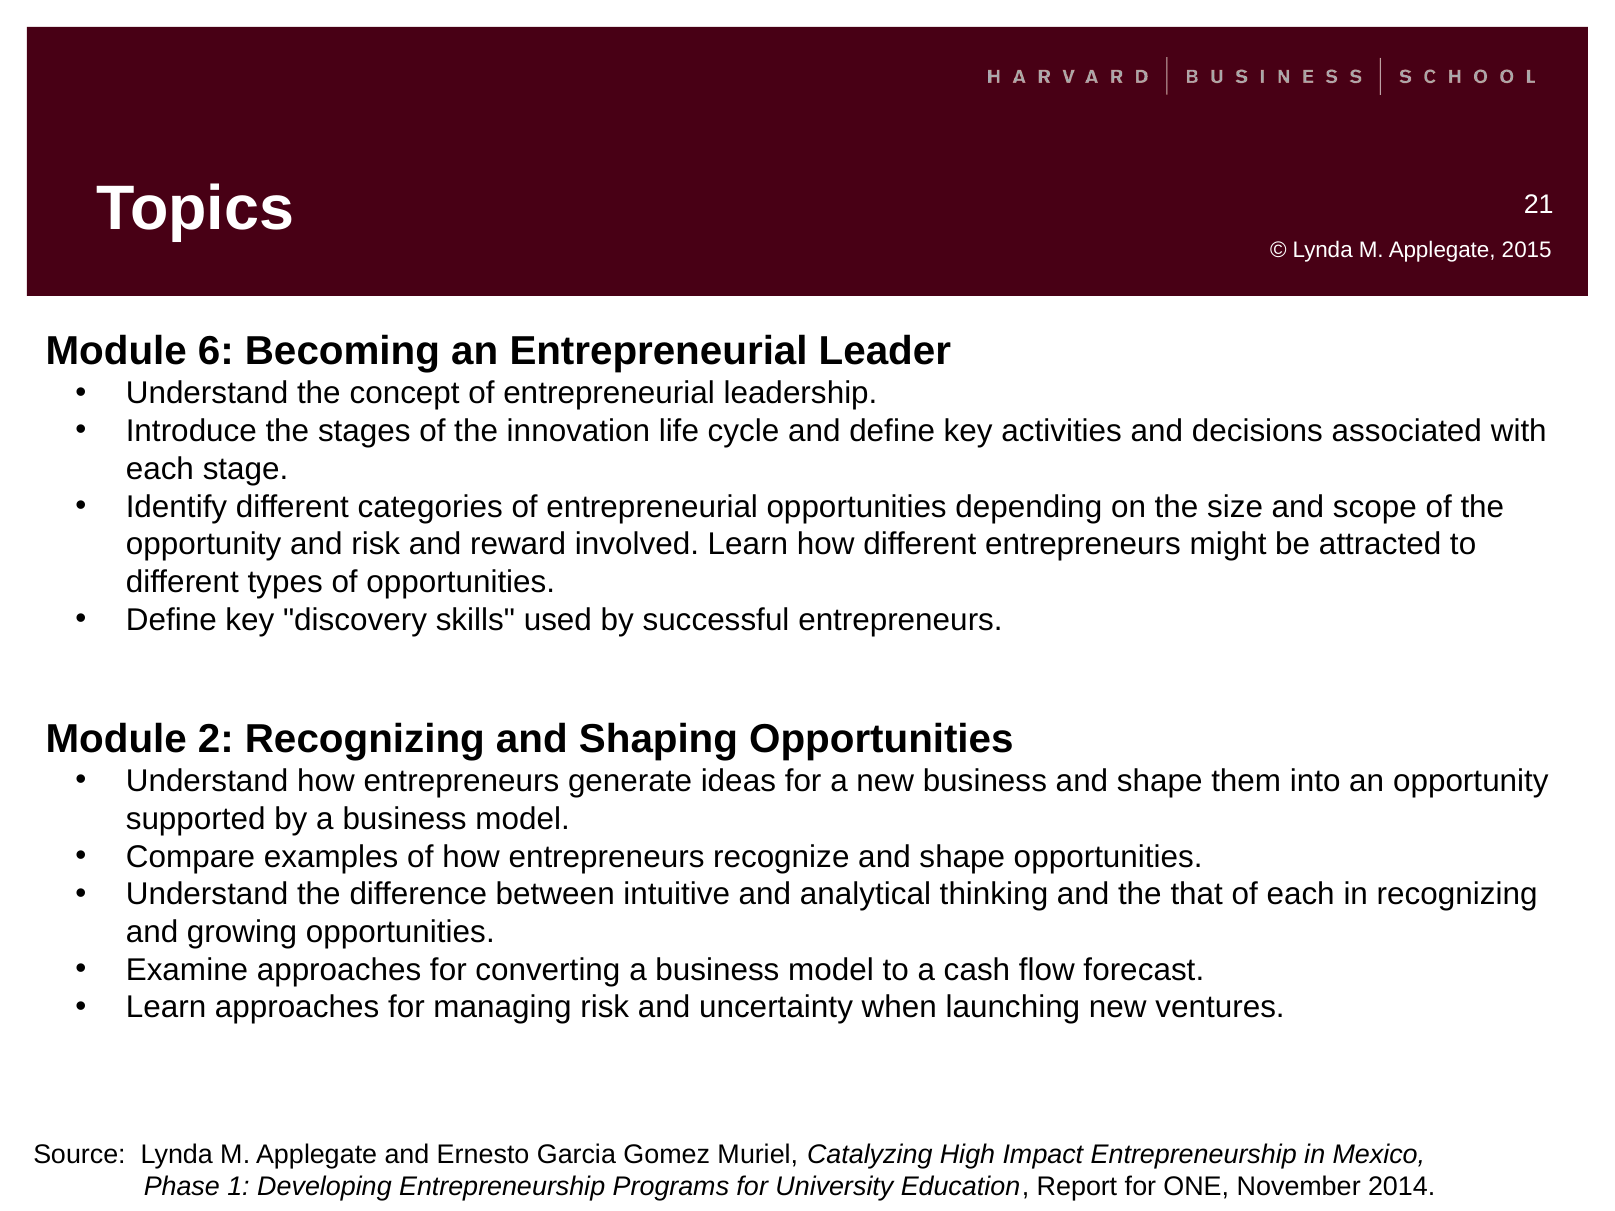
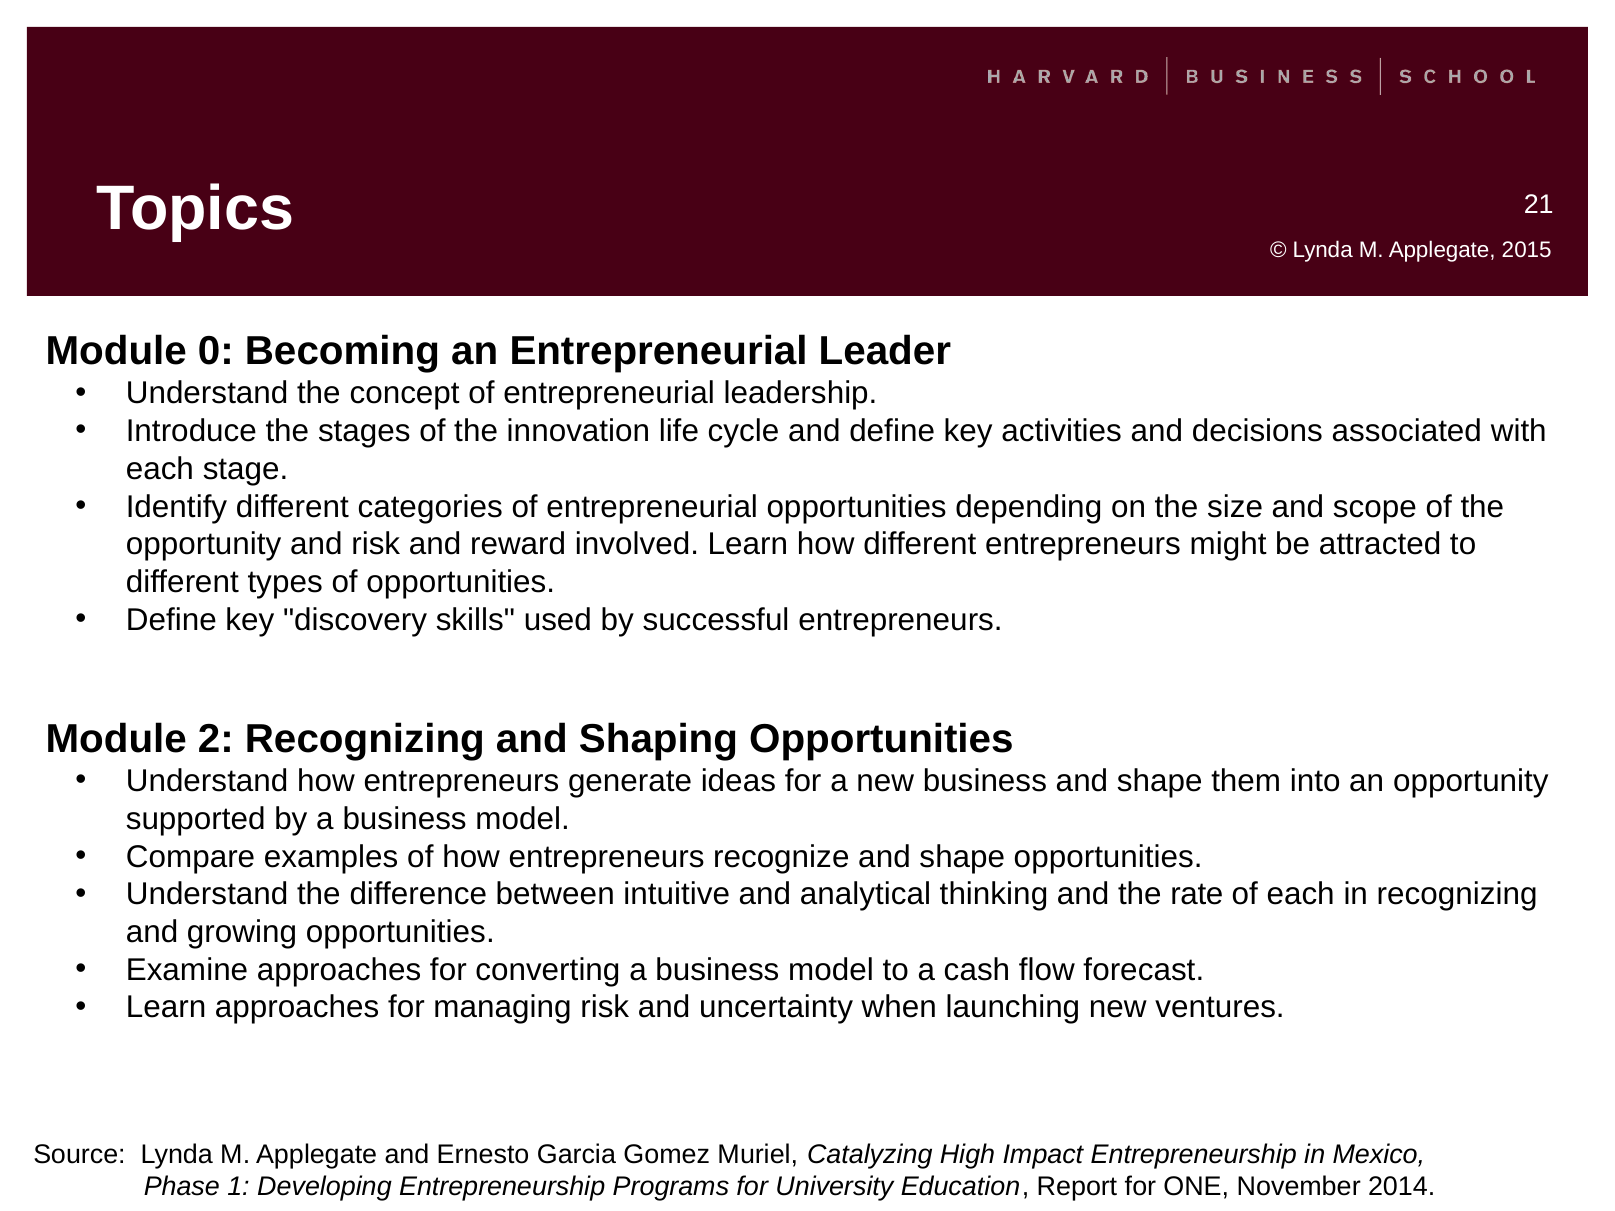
6: 6 -> 0
that: that -> rate
